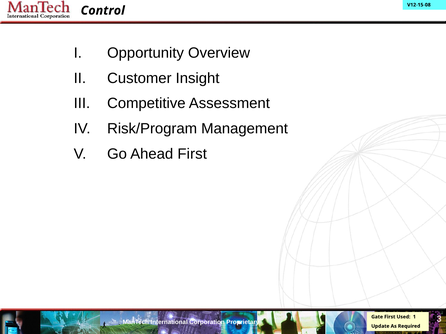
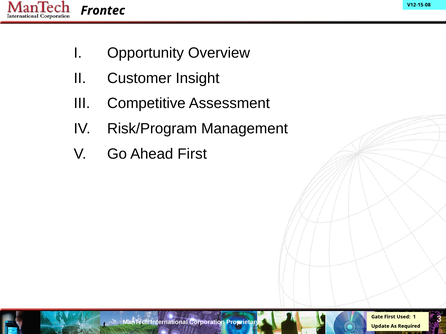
Control: Control -> Frontec
